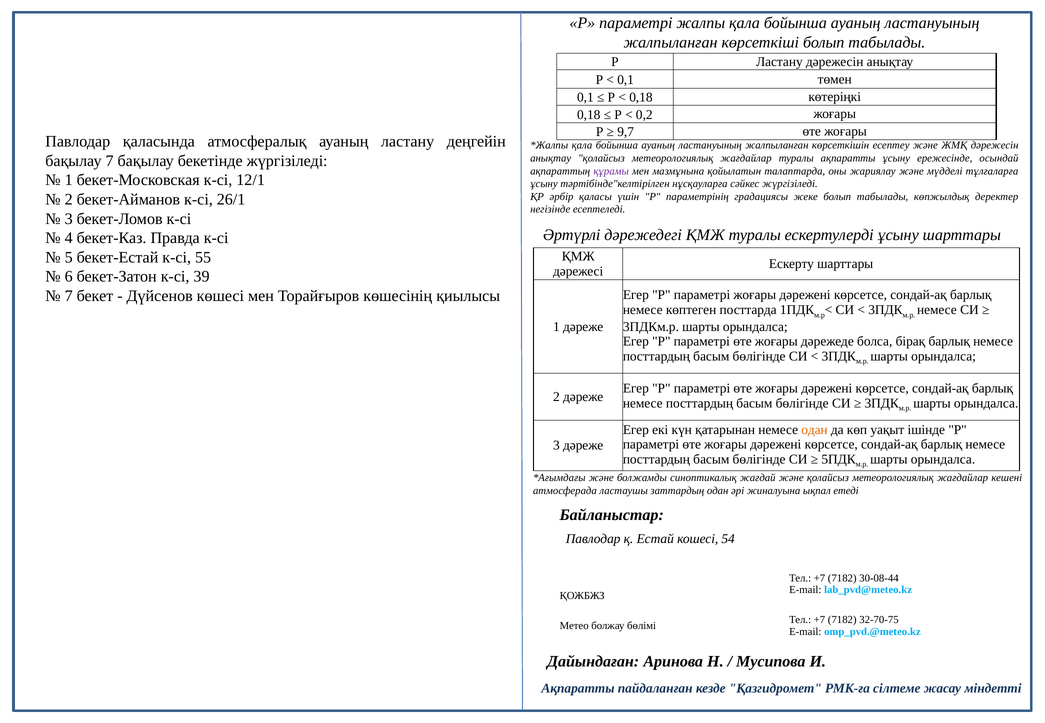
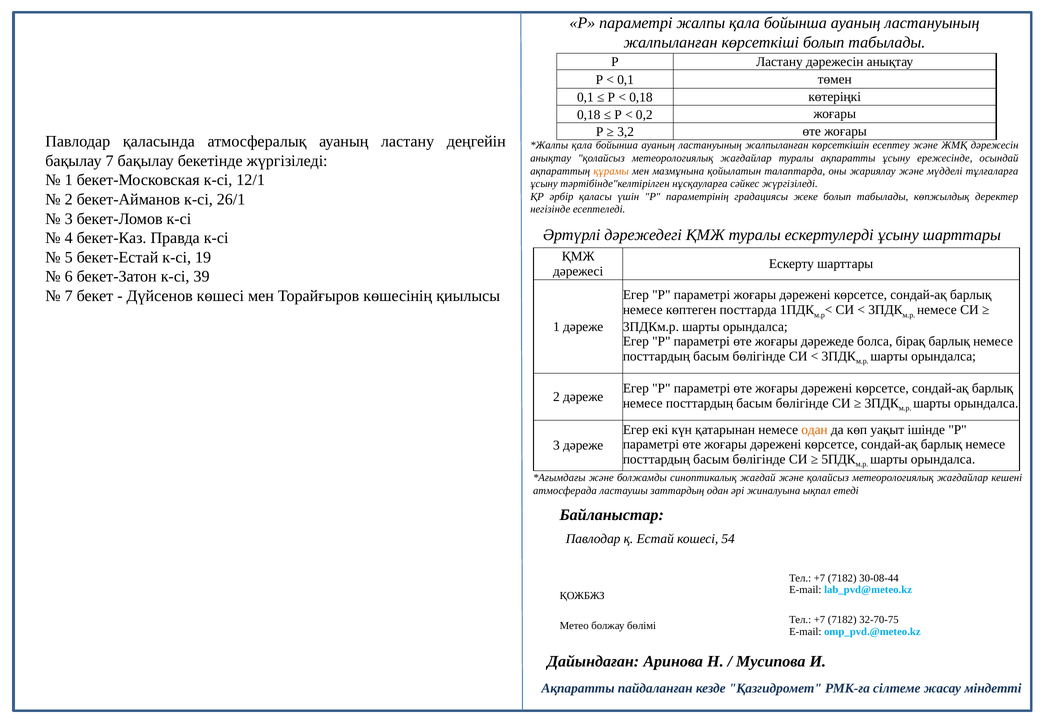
9,7: 9,7 -> 3,2
құрамы colour: purple -> orange
55: 55 -> 19
